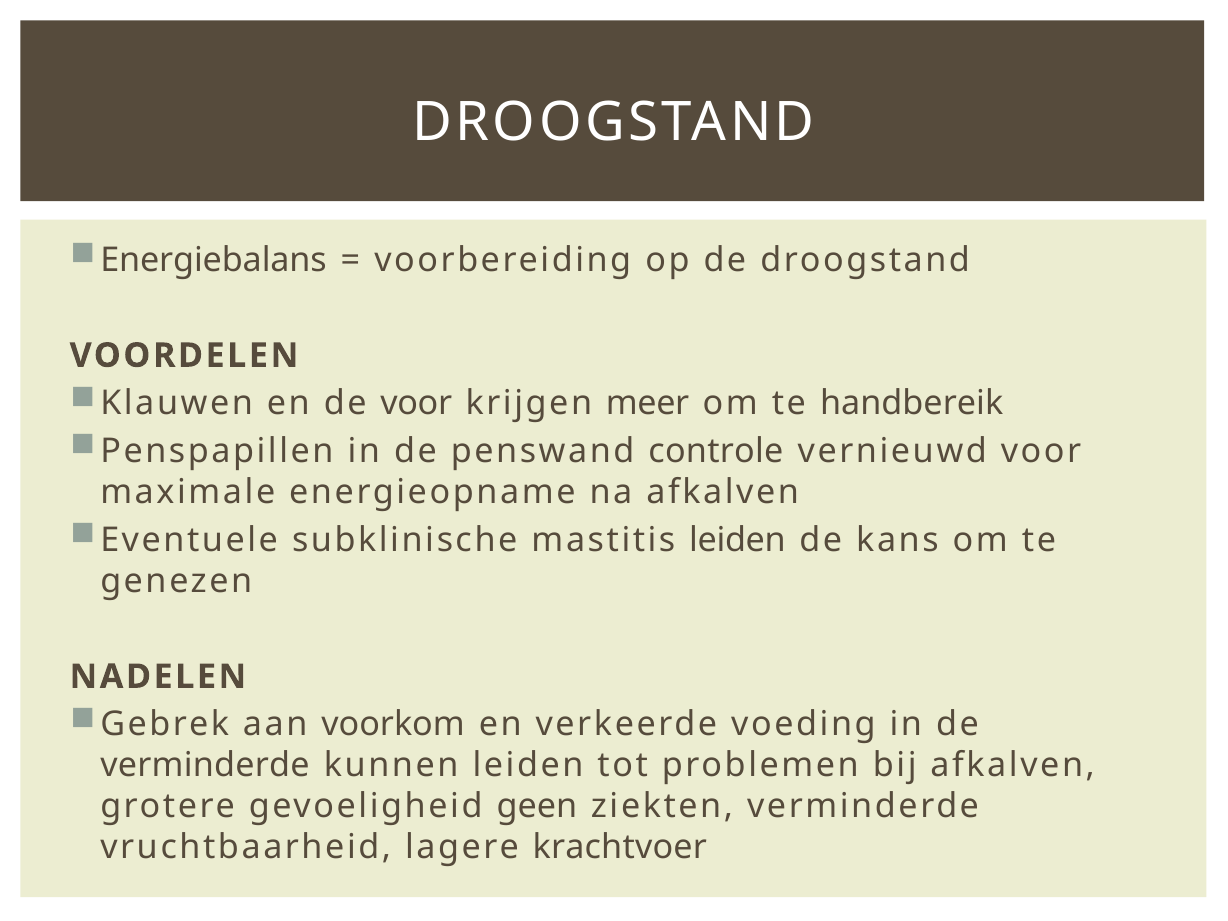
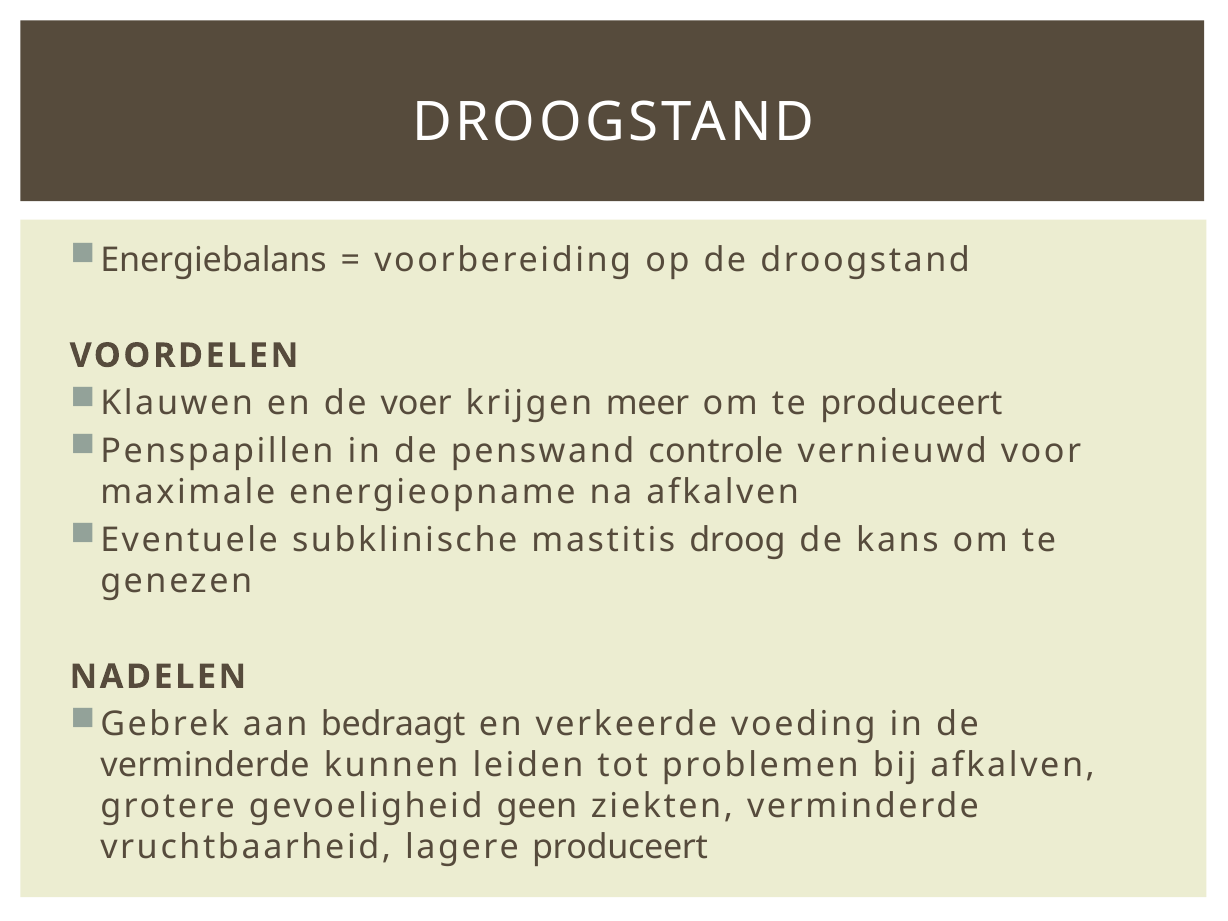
de voor: voor -> voer
te handbereik: handbereik -> produceert
mastitis leiden: leiden -> droog
voorkom: voorkom -> bedraagt
lagere krachtvoer: krachtvoer -> produceert
